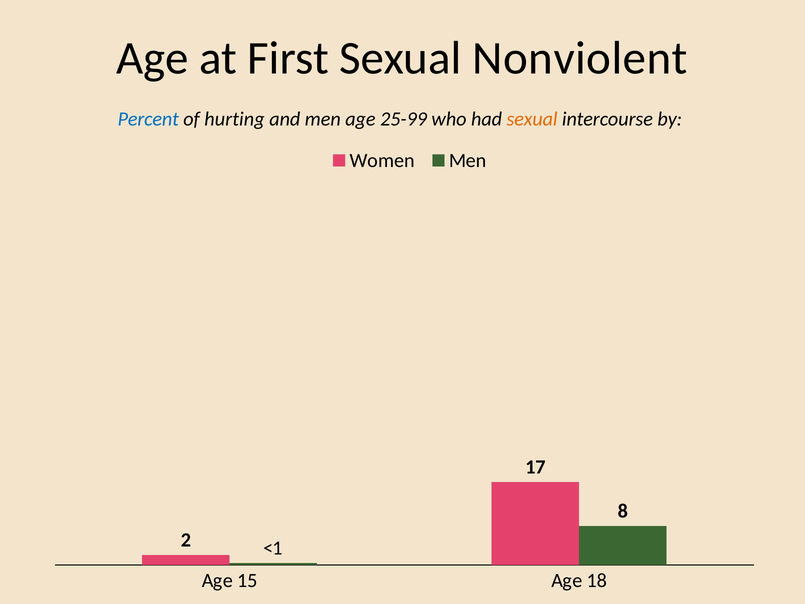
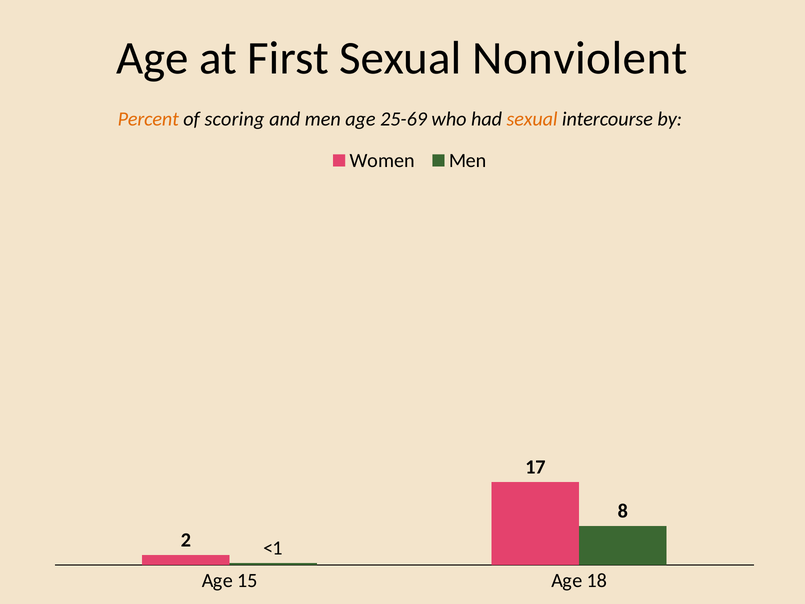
Percent colour: blue -> orange
hurting: hurting -> scoring
25-99: 25-99 -> 25-69
